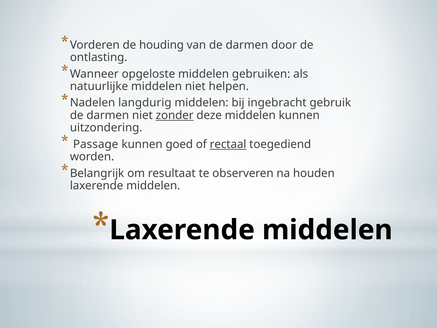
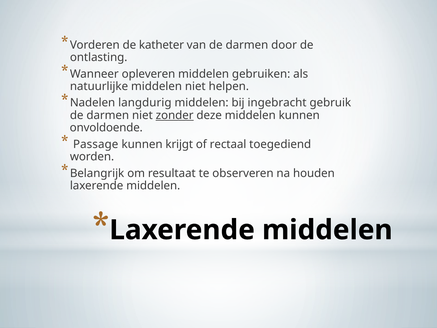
houding: houding -> katheter
opgeloste: opgeloste -> opleveren
uitzondering: uitzondering -> onvoldoende
goed: goed -> krijgt
rectaal underline: present -> none
